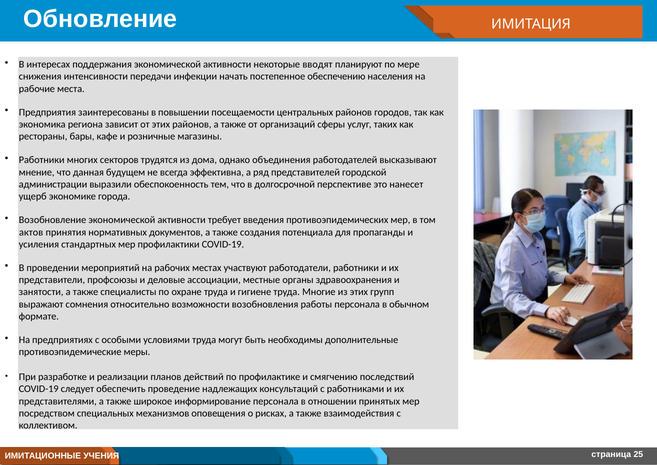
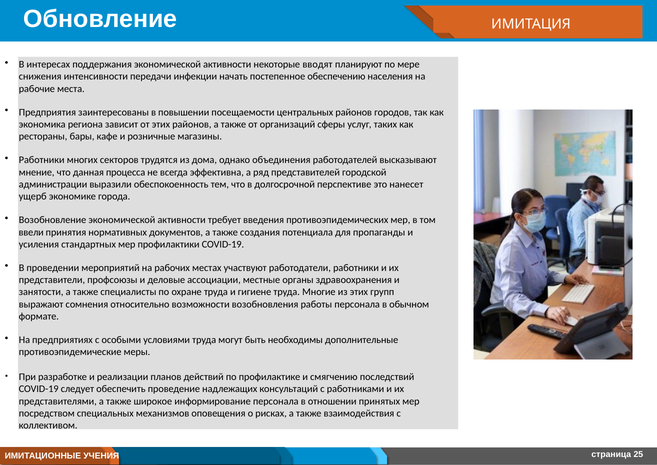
будущем: будущем -> процесса
актов: актов -> ввели
